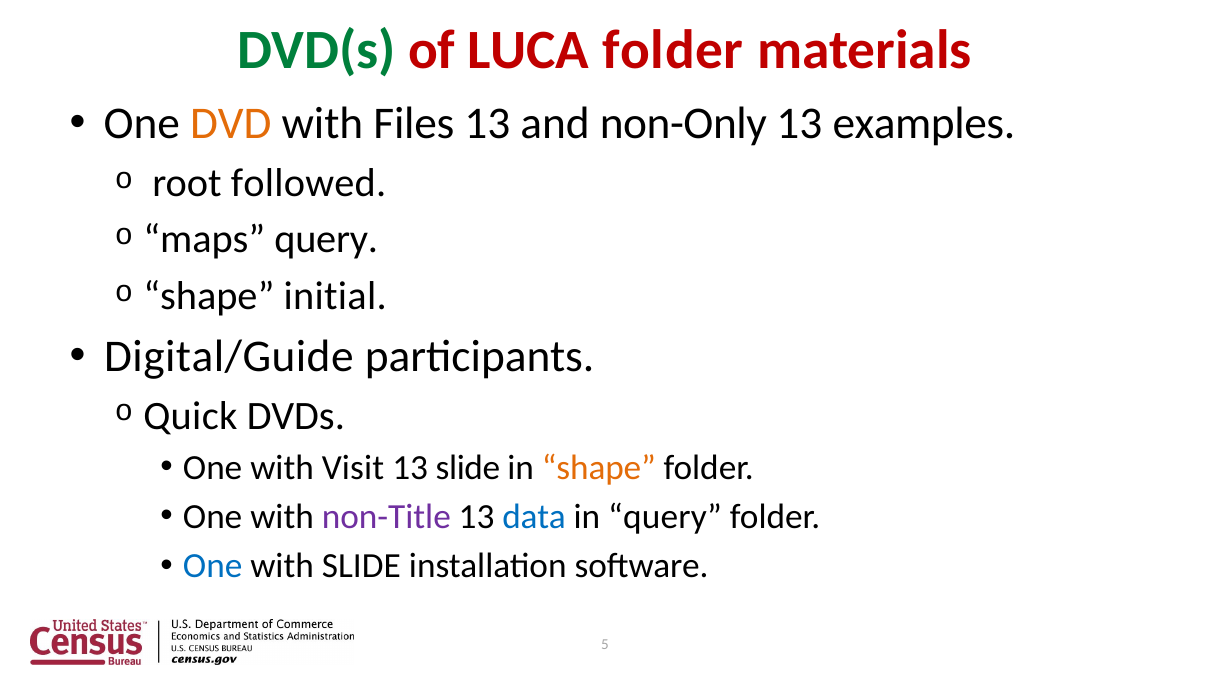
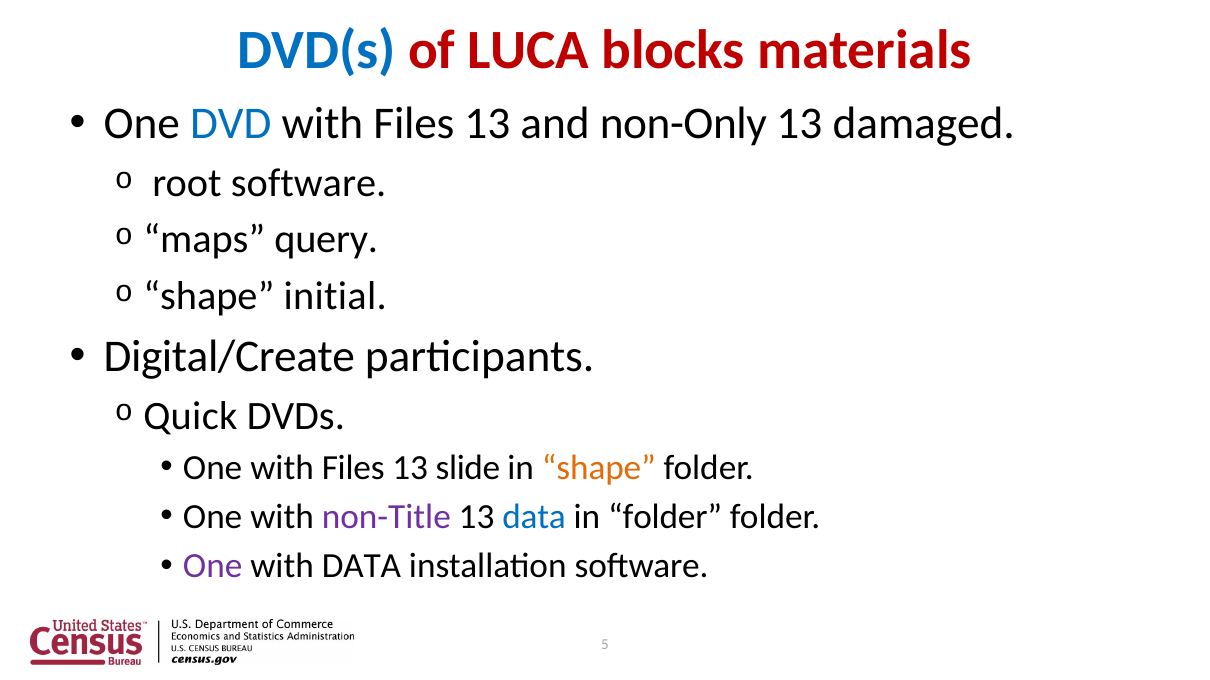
DVD(s colour: green -> blue
LUCA folder: folder -> blocks
DVD colour: orange -> blue
examples: examples -> damaged
root followed: followed -> software
Digital/Guide: Digital/Guide -> Digital/Create
One with Visit: Visit -> Files
in query: query -> folder
One at (213, 567) colour: blue -> purple
with SLIDE: SLIDE -> DATA
